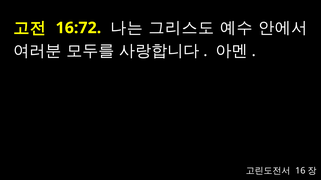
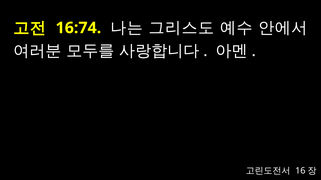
16:72: 16:72 -> 16:74
